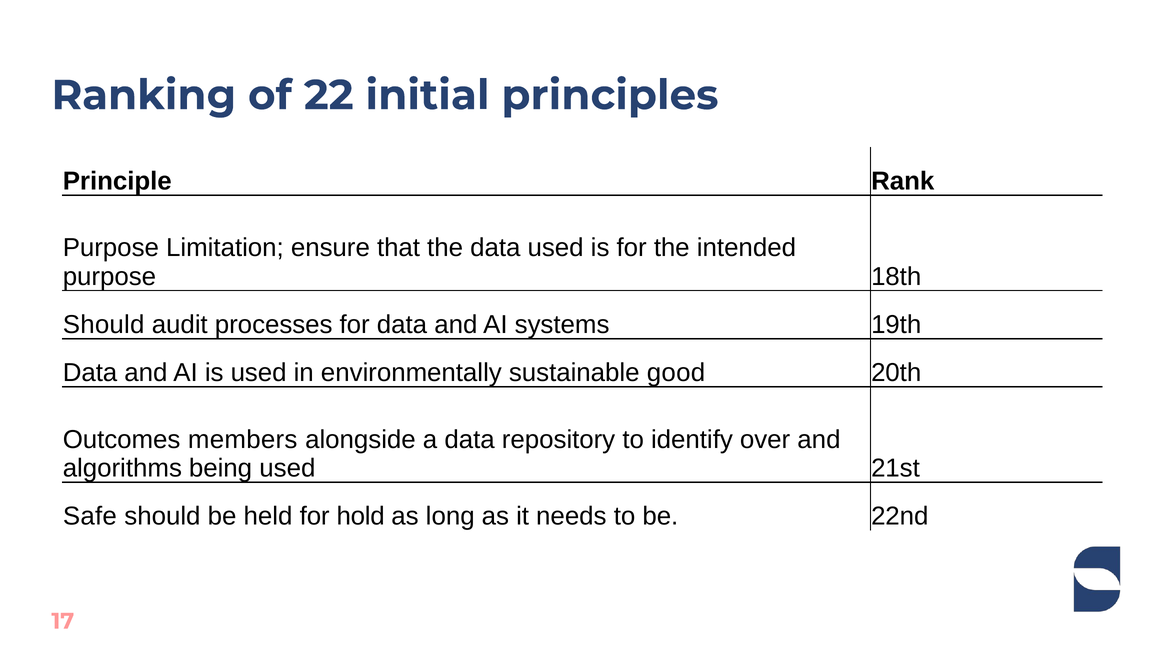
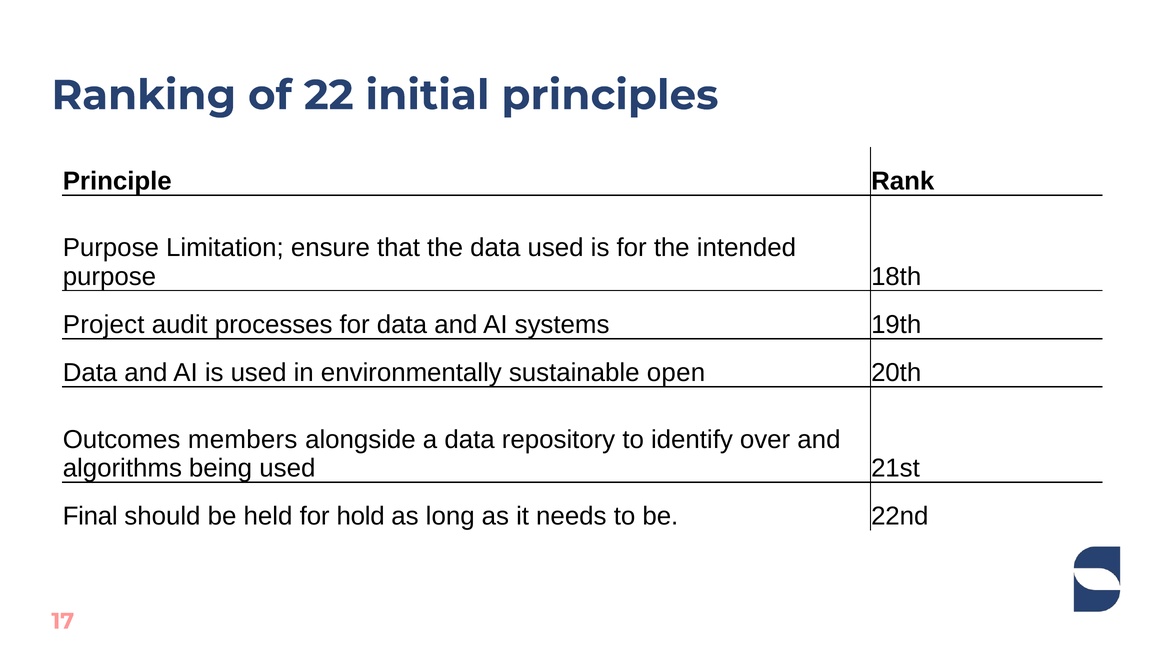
Should at (104, 325): Should -> Project
good: good -> open
Safe: Safe -> Final
